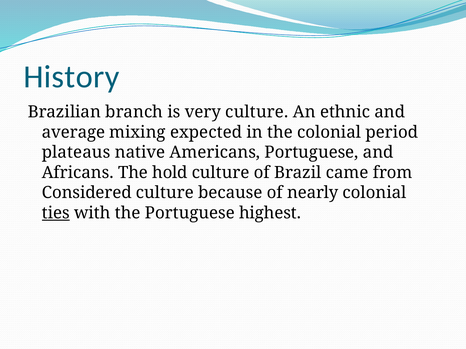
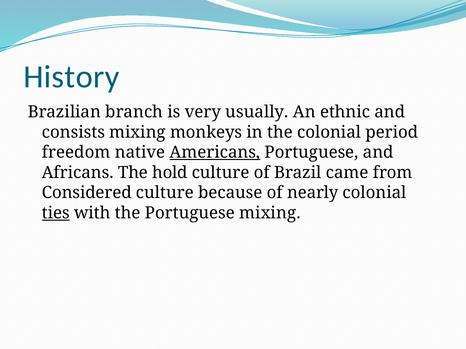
very culture: culture -> usually
average: average -> consists
expected: expected -> monkeys
plateaus: plateaus -> freedom
Americans underline: none -> present
Portuguese highest: highest -> mixing
